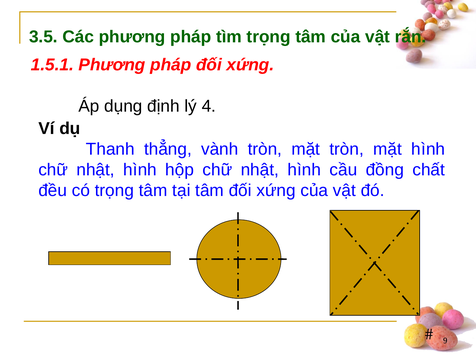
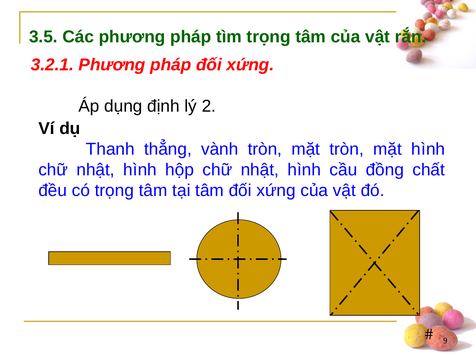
1.5.1: 1.5.1 -> 3.2.1
4: 4 -> 2
